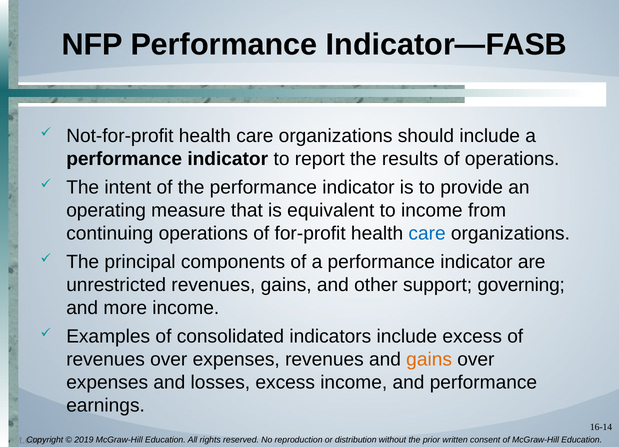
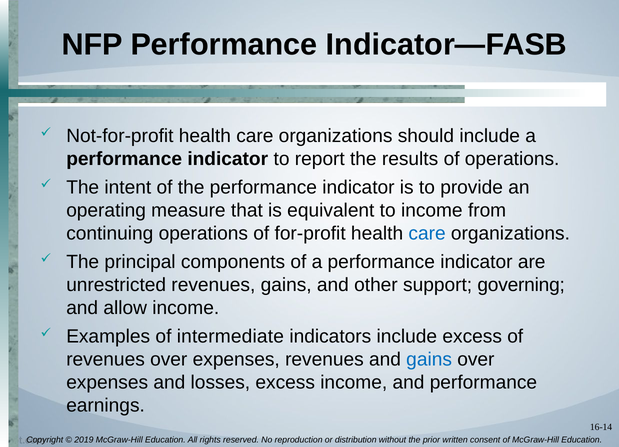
more: more -> allow
consolidated: consolidated -> intermediate
gains at (429, 359) colour: orange -> blue
